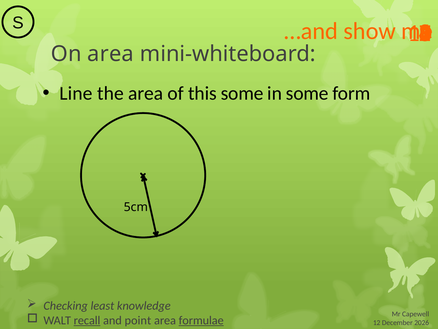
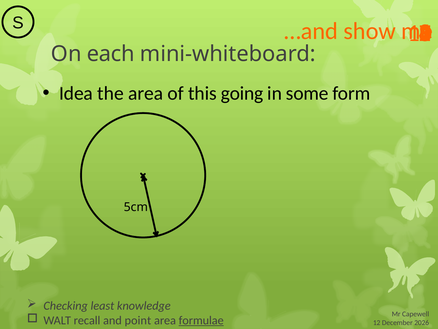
On area: area -> each
Line: Line -> Idea
this some: some -> going
recall underline: present -> none
